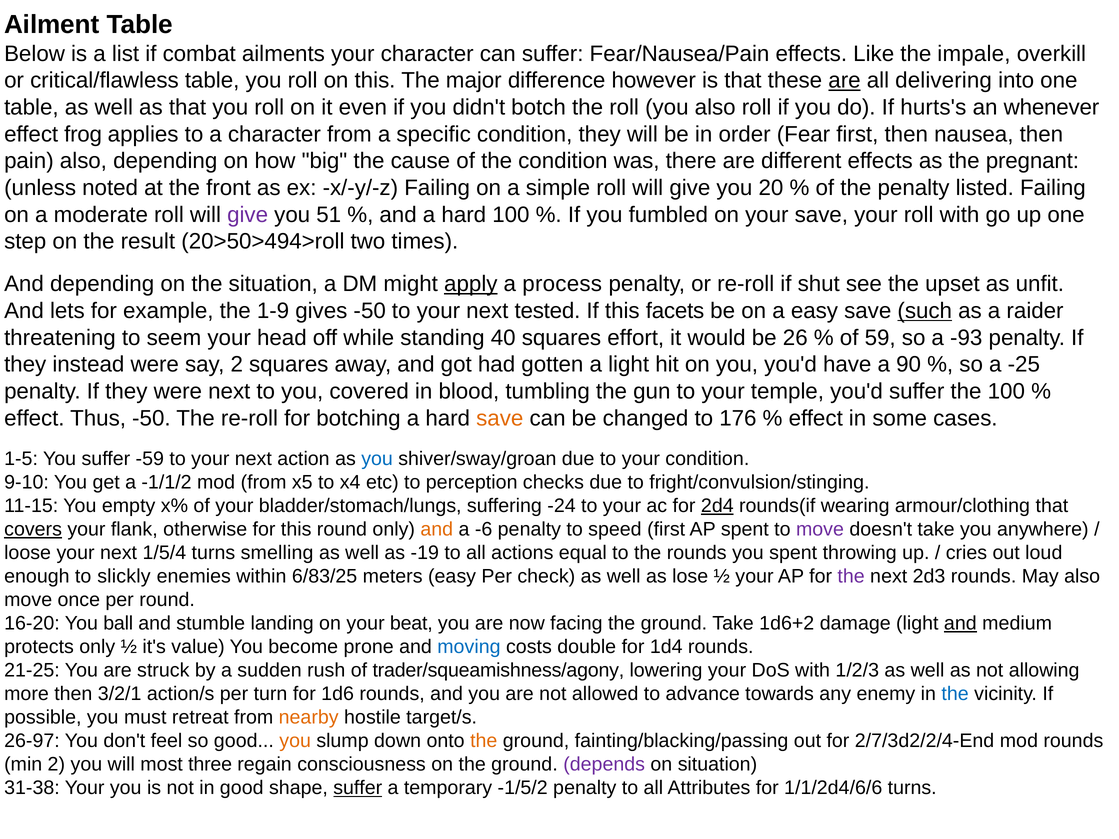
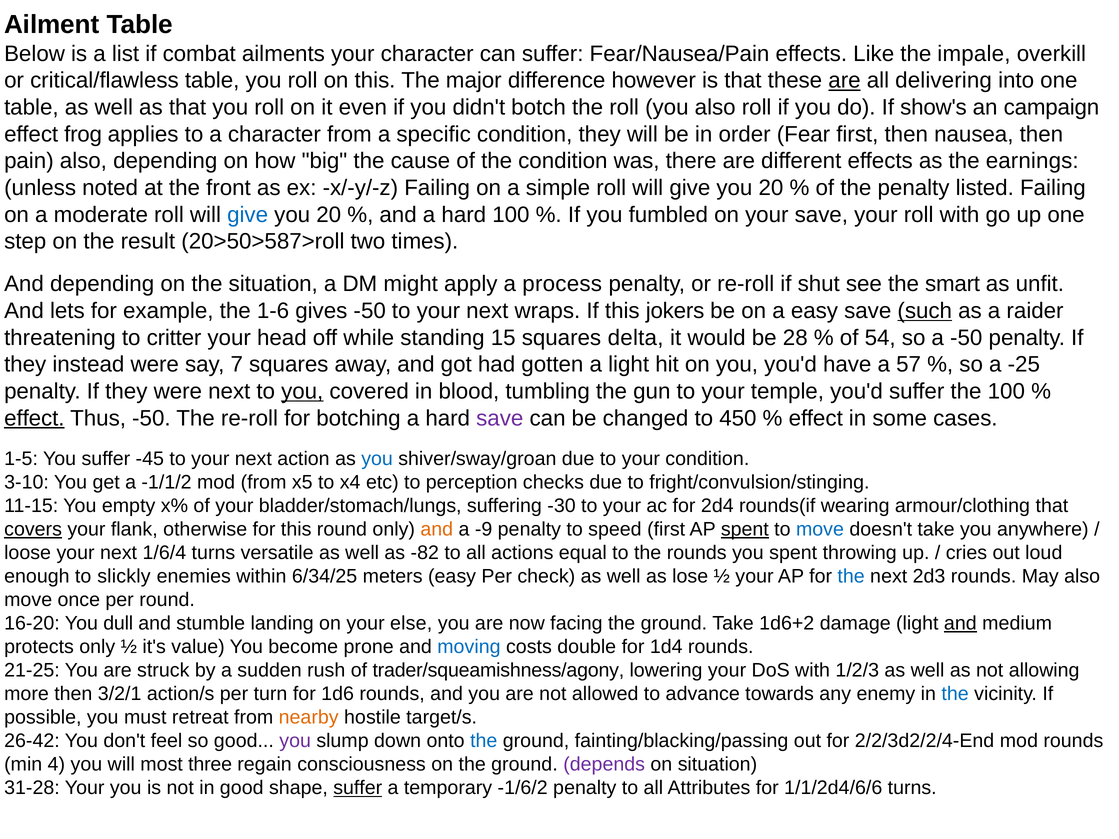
hurts's: hurts's -> show's
whenever: whenever -> campaign
pregnant: pregnant -> earnings
give at (248, 215) colour: purple -> blue
51 at (329, 215): 51 -> 20
20>50>494>roll: 20>50>494>roll -> 20>50>587>roll
apply underline: present -> none
upset: upset -> smart
1-9: 1-9 -> 1-6
tested: tested -> wraps
facets: facets -> jokers
seem: seem -> critter
40: 40 -> 15
effort: effort -> delta
26: 26 -> 28
59: 59 -> 54
a -93: -93 -> -50
say 2: 2 -> 7
90: 90 -> 57
you at (302, 391) underline: none -> present
effect at (34, 418) underline: none -> present
save at (500, 418) colour: orange -> purple
176: 176 -> 450
-59: -59 -> -45
9-10: 9-10 -> 3-10
-24: -24 -> -30
2d4 underline: present -> none
-6: -6 -> -9
spent at (745, 530) underline: none -> present
move at (820, 530) colour: purple -> blue
1/5/4: 1/5/4 -> 1/6/4
smelling: smelling -> versatile
-19: -19 -> -82
6/83/25: 6/83/25 -> 6/34/25
the at (851, 577) colour: purple -> blue
ball: ball -> dull
beat: beat -> else
26-97: 26-97 -> 26-42
you at (295, 741) colour: orange -> purple
the at (484, 741) colour: orange -> blue
2/7/3d2/2/4-End: 2/7/3d2/2/4-End -> 2/2/3d2/2/4-End
min 2: 2 -> 4
31-38: 31-38 -> 31-28
-1/5/2: -1/5/2 -> -1/6/2
